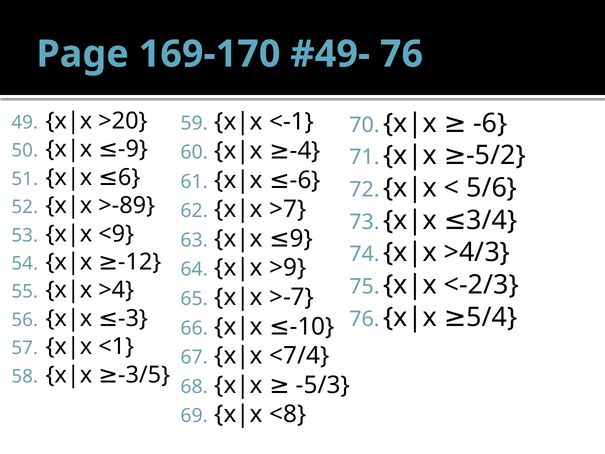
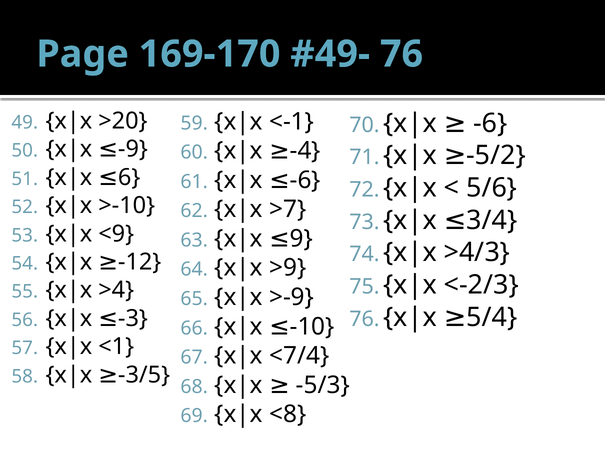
>-89: >-89 -> >-10
>-7: >-7 -> >-9
